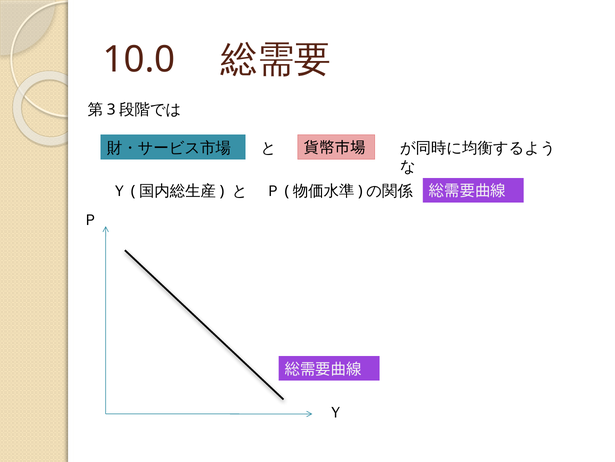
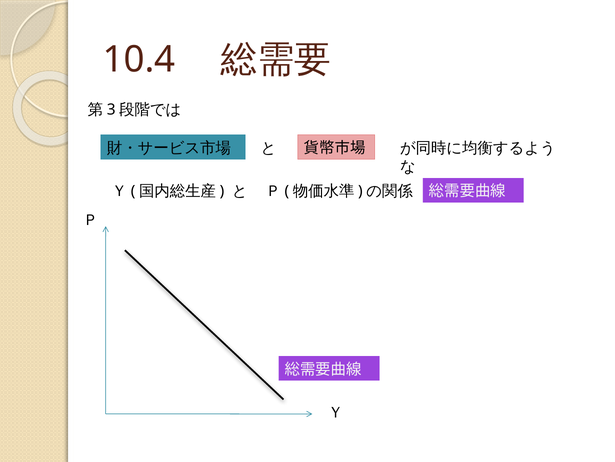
10.0: 10.0 -> 10.4
